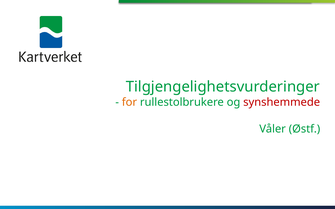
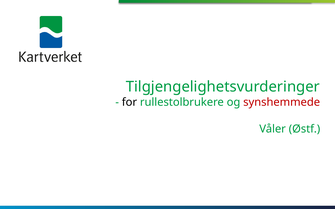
for colour: orange -> black
